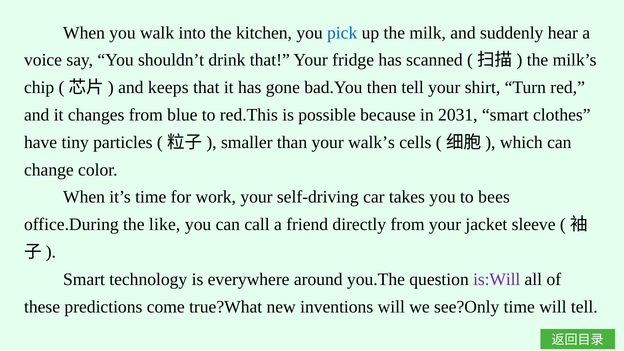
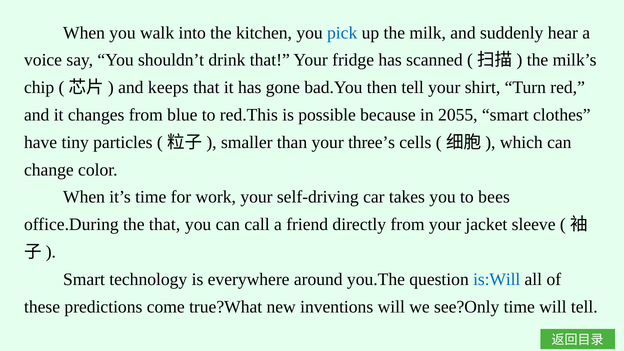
2031: 2031 -> 2055
walk’s: walk’s -> three’s
the like: like -> that
is:Will colour: purple -> blue
